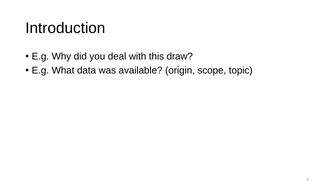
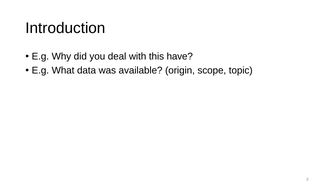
draw: draw -> have
